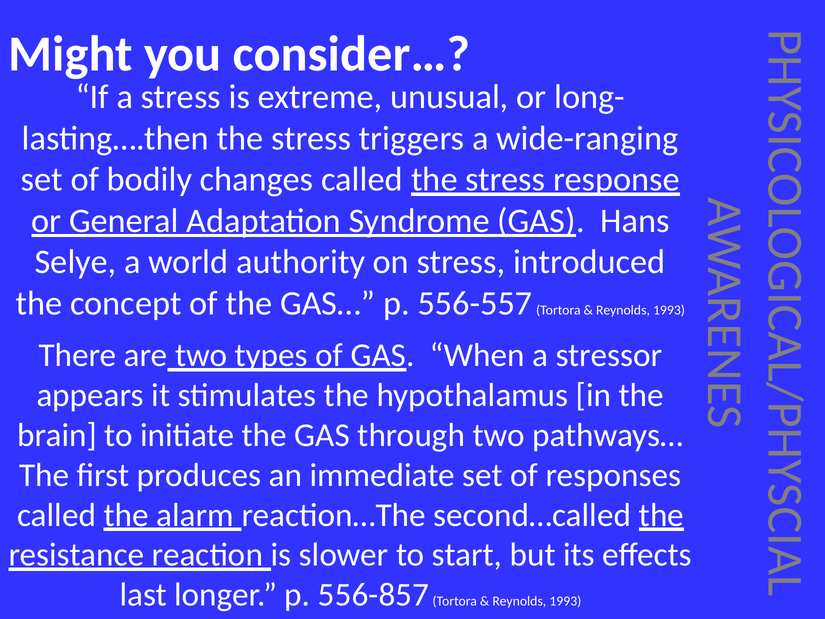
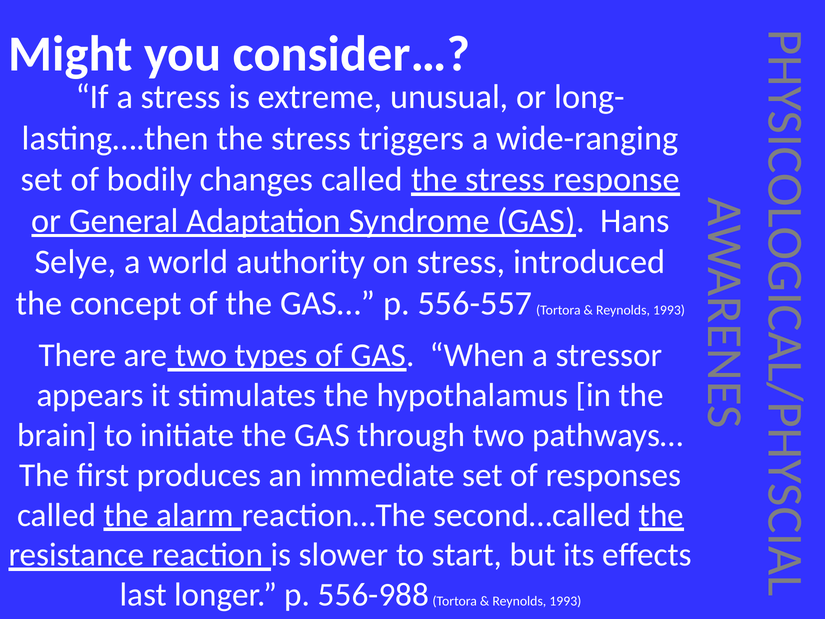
556-857: 556-857 -> 556-988
